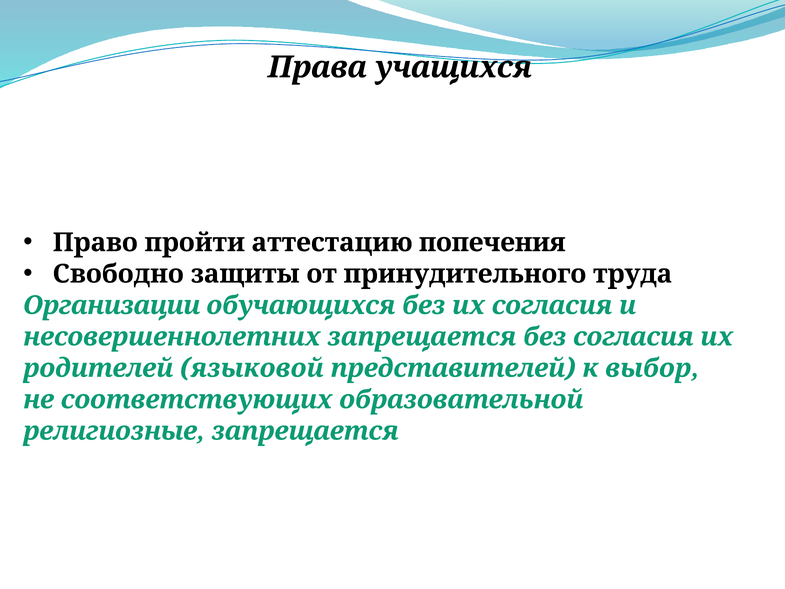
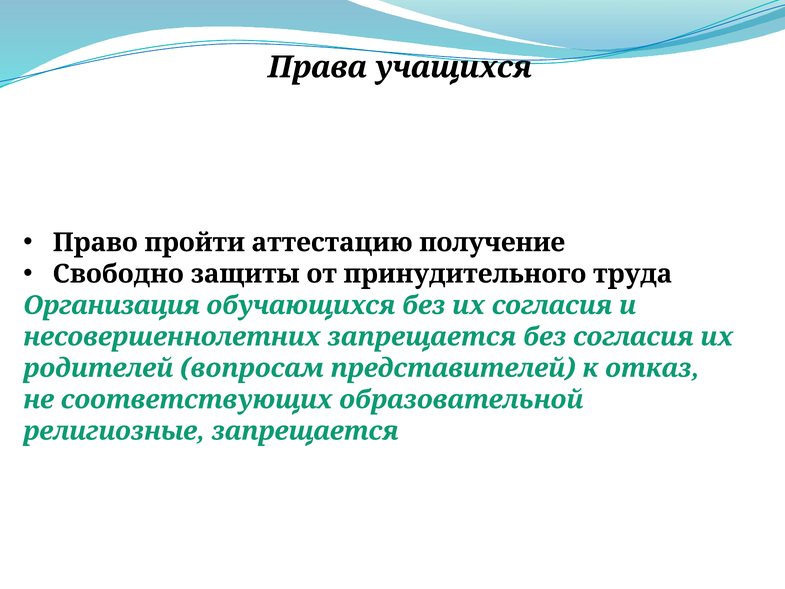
попечения: попечения -> получение
Организации: Организации -> Организация
языковой: языковой -> вопросам
выбор: выбор -> отказ
